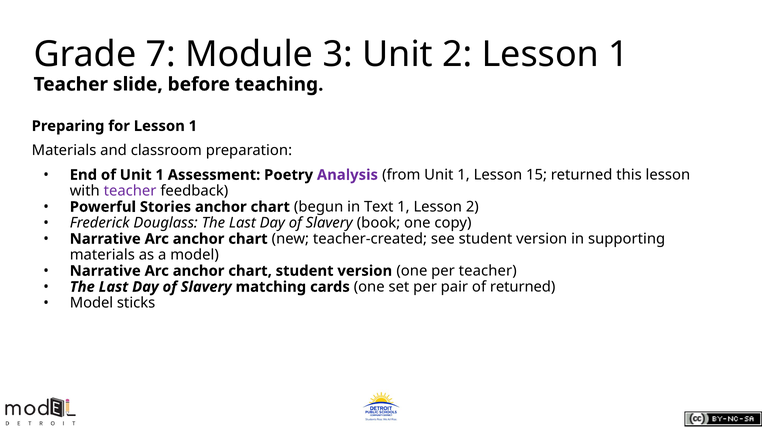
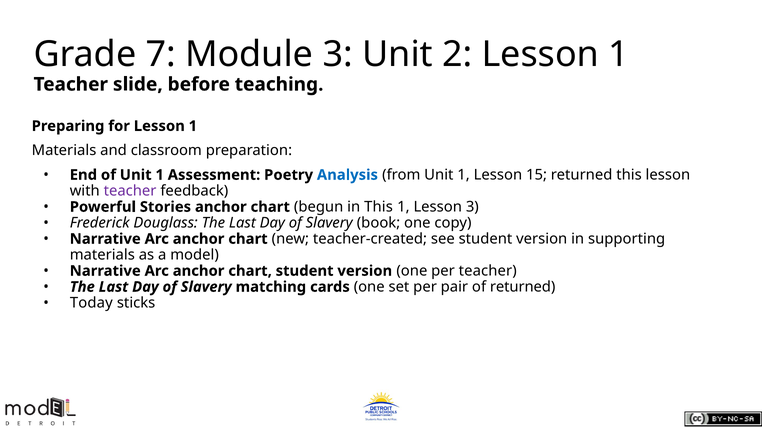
Analysis colour: purple -> blue
in Text: Text -> This
Lesson 2: 2 -> 3
Model at (91, 303): Model -> Today
